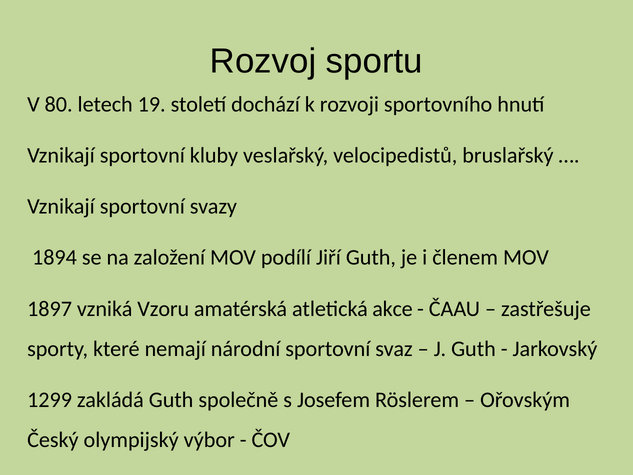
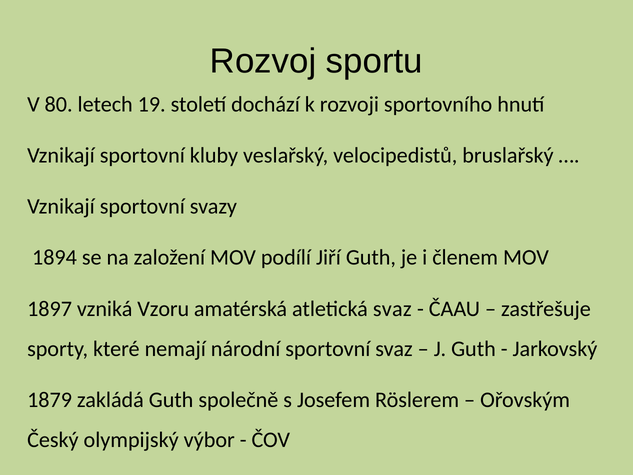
atletická akce: akce -> svaz
1299: 1299 -> 1879
